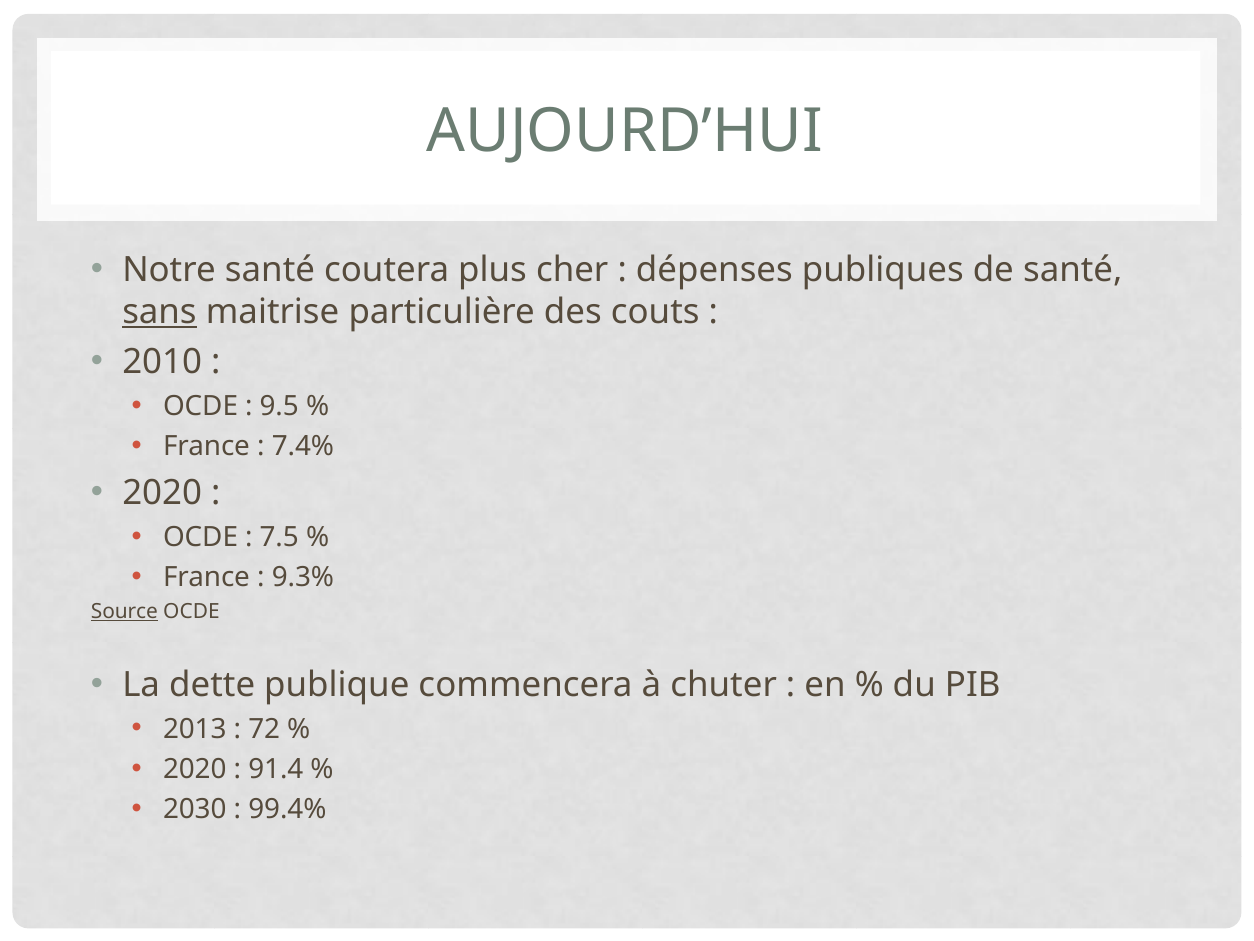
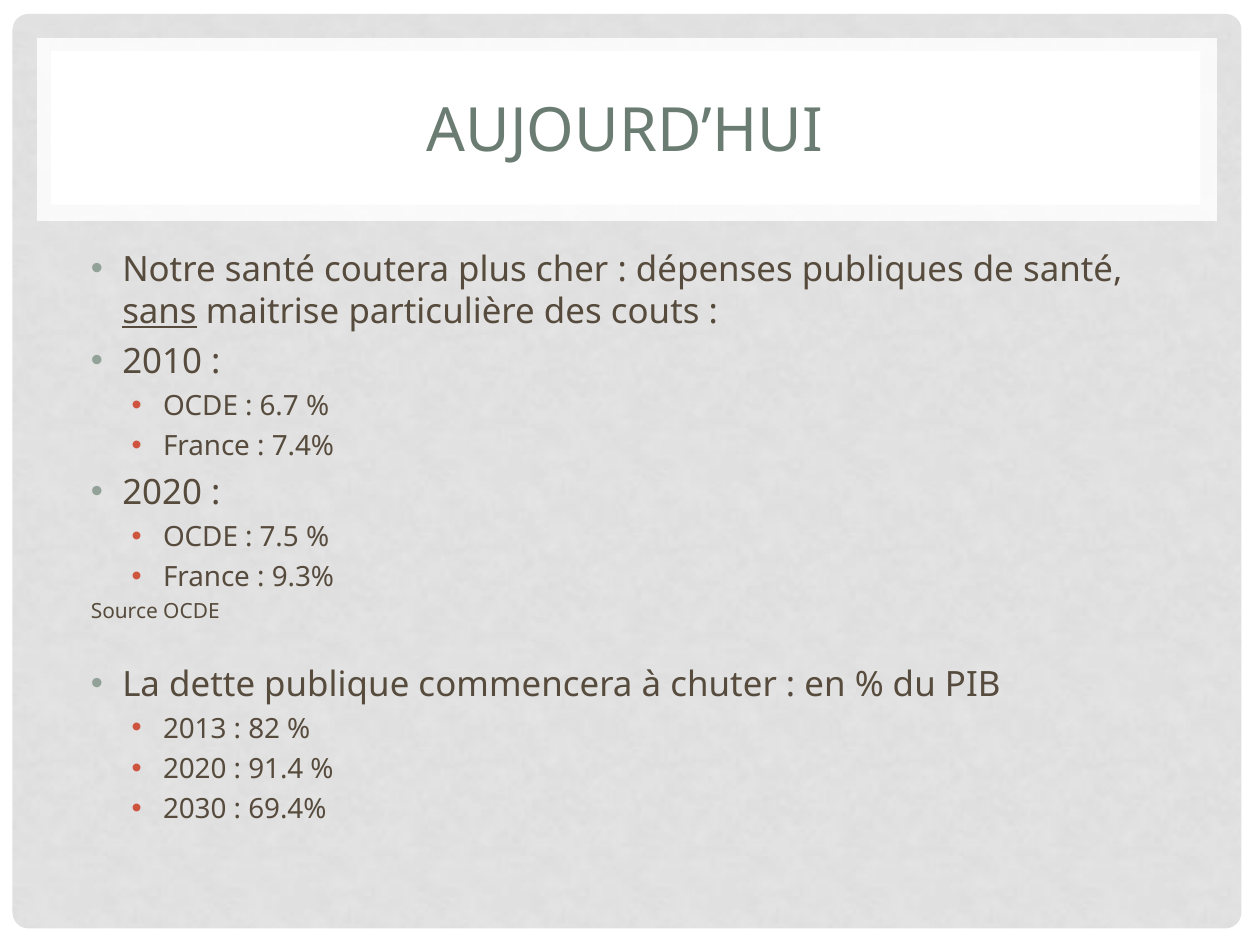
9.5: 9.5 -> 6.7
Source underline: present -> none
72: 72 -> 82
99.4%: 99.4% -> 69.4%
